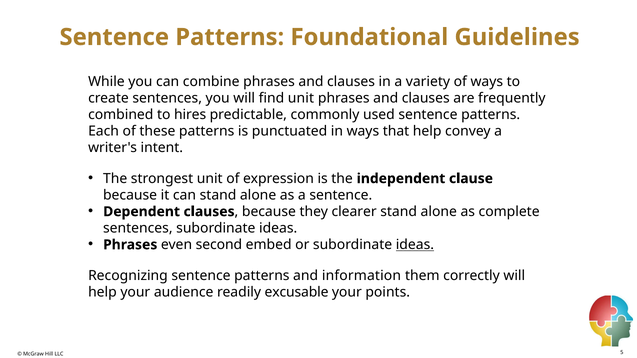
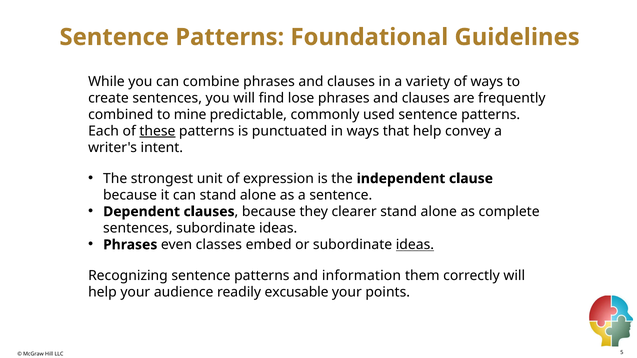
find unit: unit -> lose
hires: hires -> mine
these underline: none -> present
second: second -> classes
